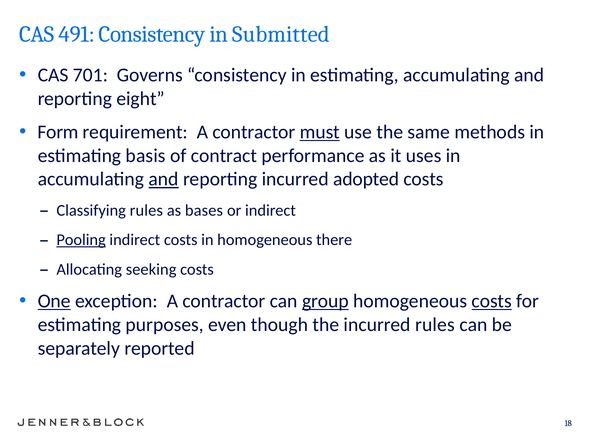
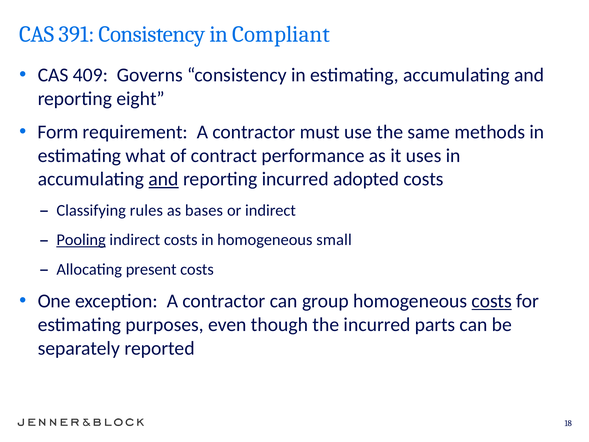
491: 491 -> 391
Submitted: Submitted -> Compliant
701: 701 -> 409
must underline: present -> none
basis: basis -> what
there: there -> small
seeking: seeking -> present
One underline: present -> none
group underline: present -> none
incurred rules: rules -> parts
